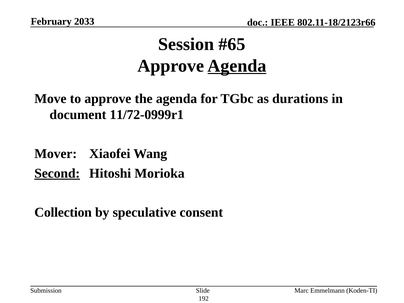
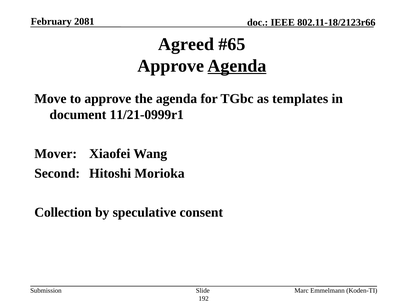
2033: 2033 -> 2081
Session: Session -> Agreed
durations: durations -> templates
11/72-0999r1: 11/72-0999r1 -> 11/21-0999r1
Second underline: present -> none
